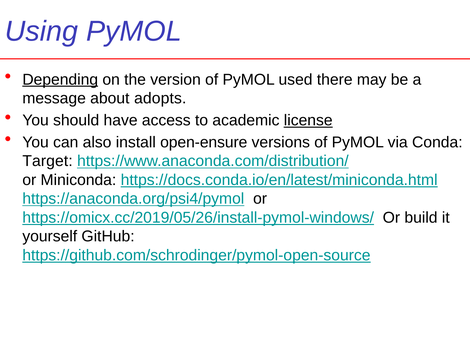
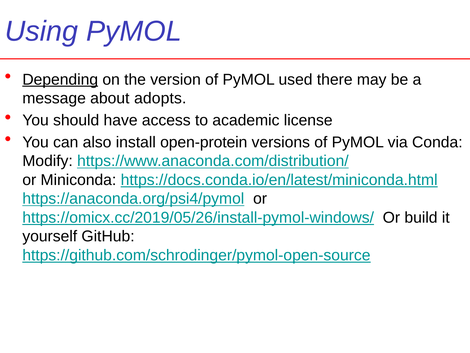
license underline: present -> none
open-ensure: open-ensure -> open-protein
Target: Target -> Modify
